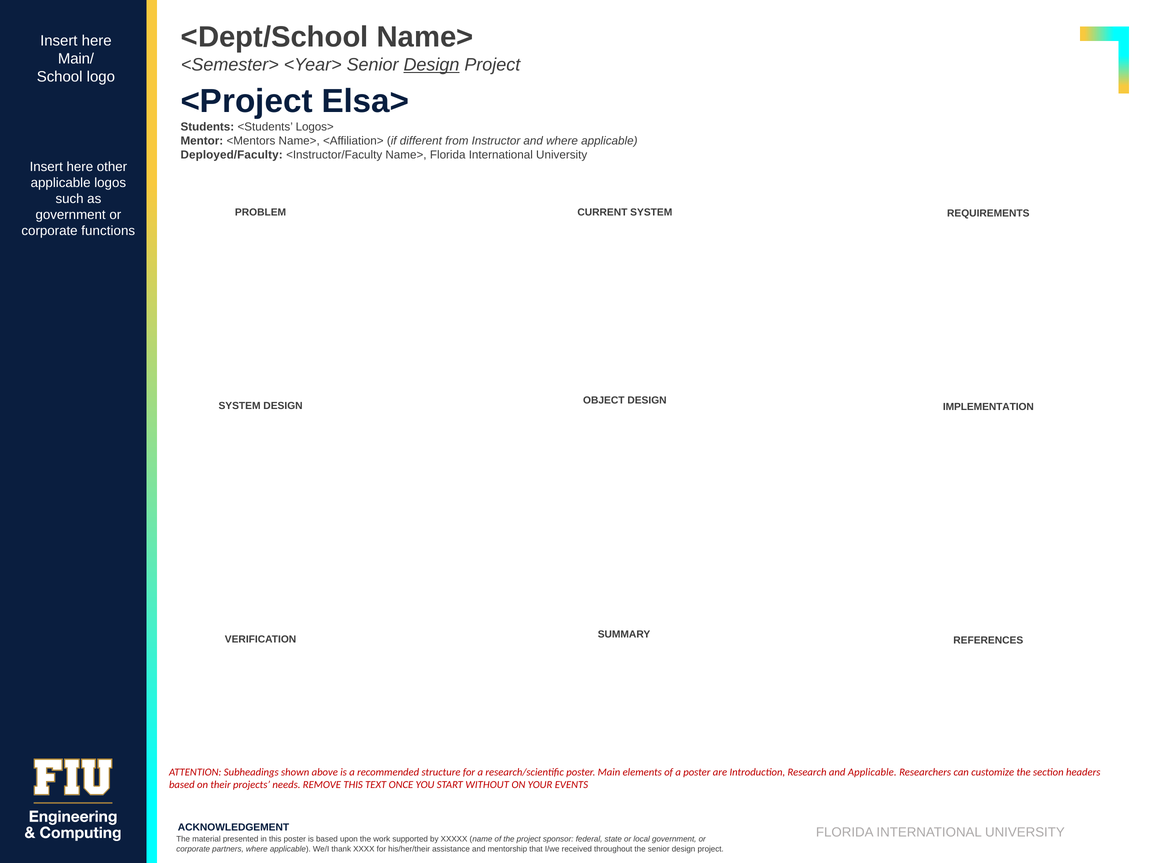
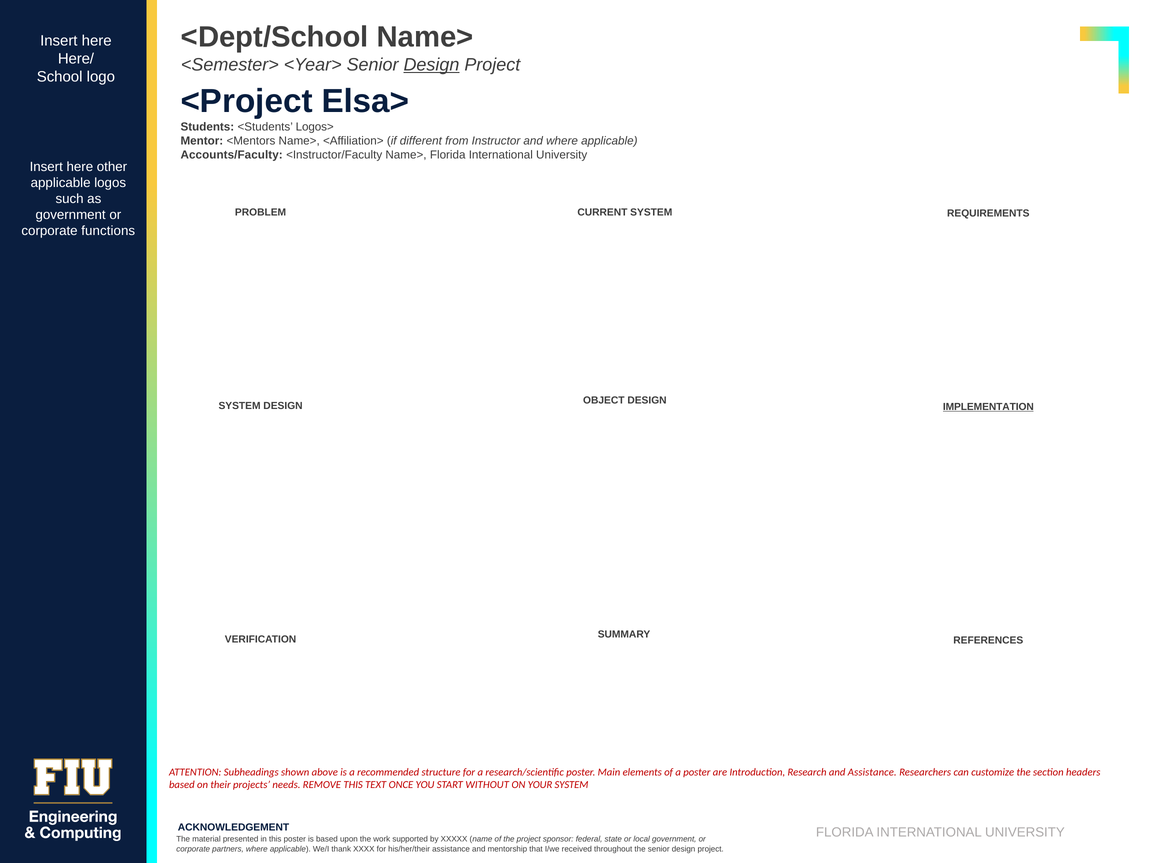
Main/: Main/ -> Here/
Deployed/Faculty: Deployed/Faculty -> Accounts/Faculty
IMPLEMENTATION underline: none -> present
and Applicable: Applicable -> Assistance
YOUR EVENTS: EVENTS -> SYSTEM
